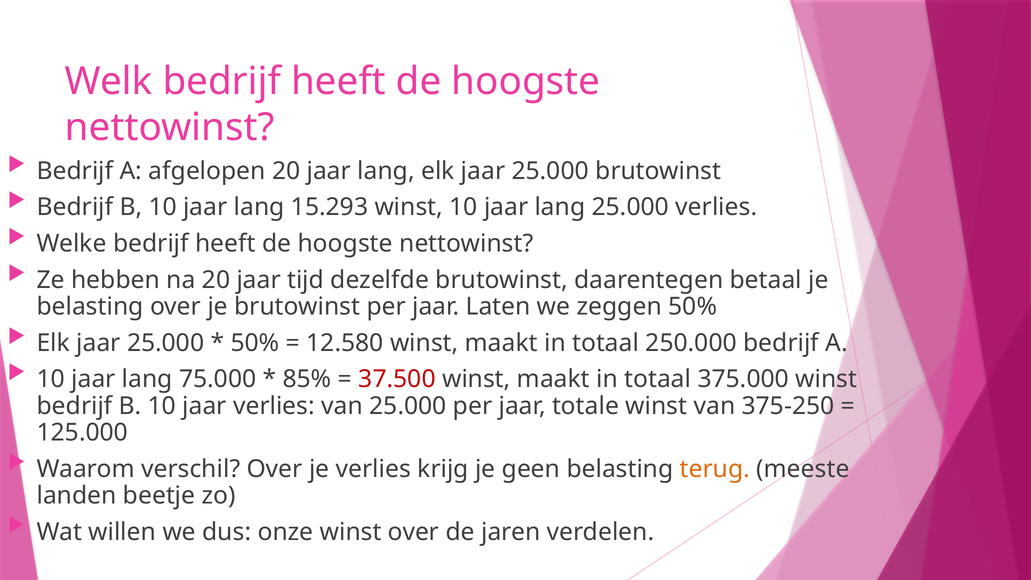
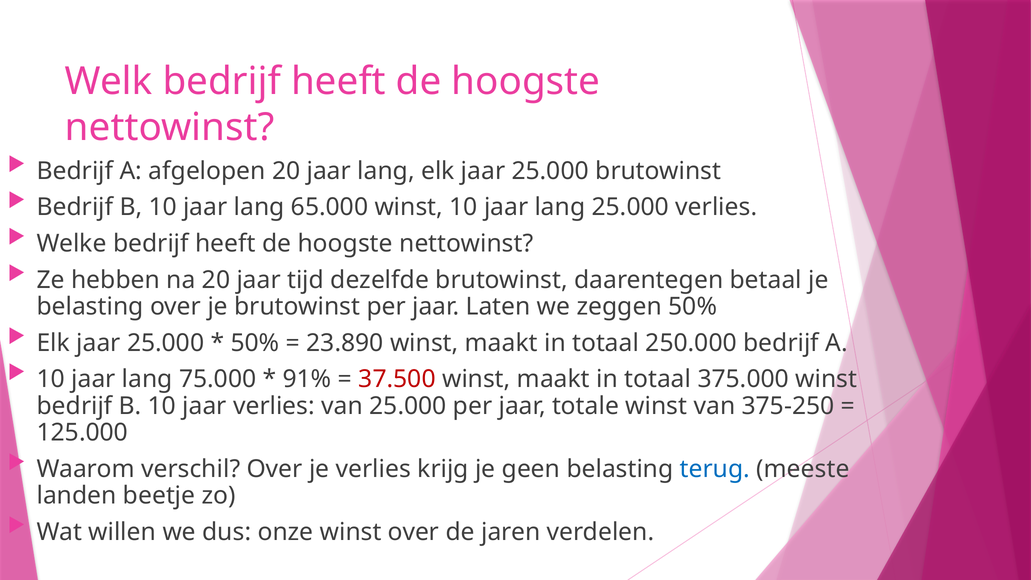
15.293: 15.293 -> 65.000
12.580: 12.580 -> 23.890
85%: 85% -> 91%
terug colour: orange -> blue
